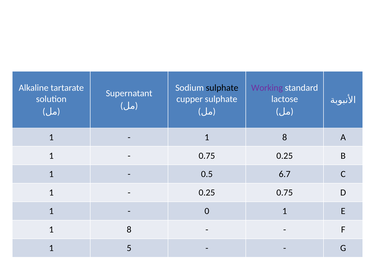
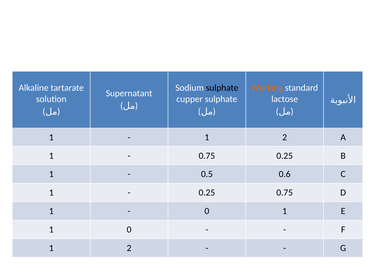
Working colour: purple -> orange
8 at (285, 137): 8 -> 2
6.7: 6.7 -> 0.6
8 at (129, 230): 8 -> 0
5 at (129, 248): 5 -> 2
